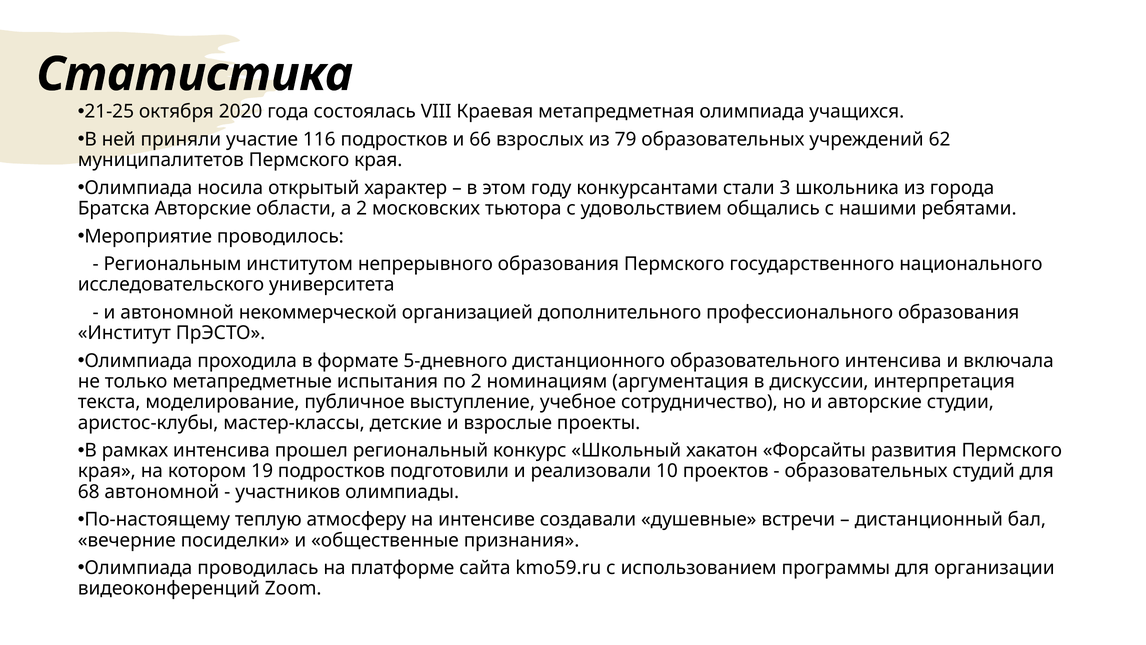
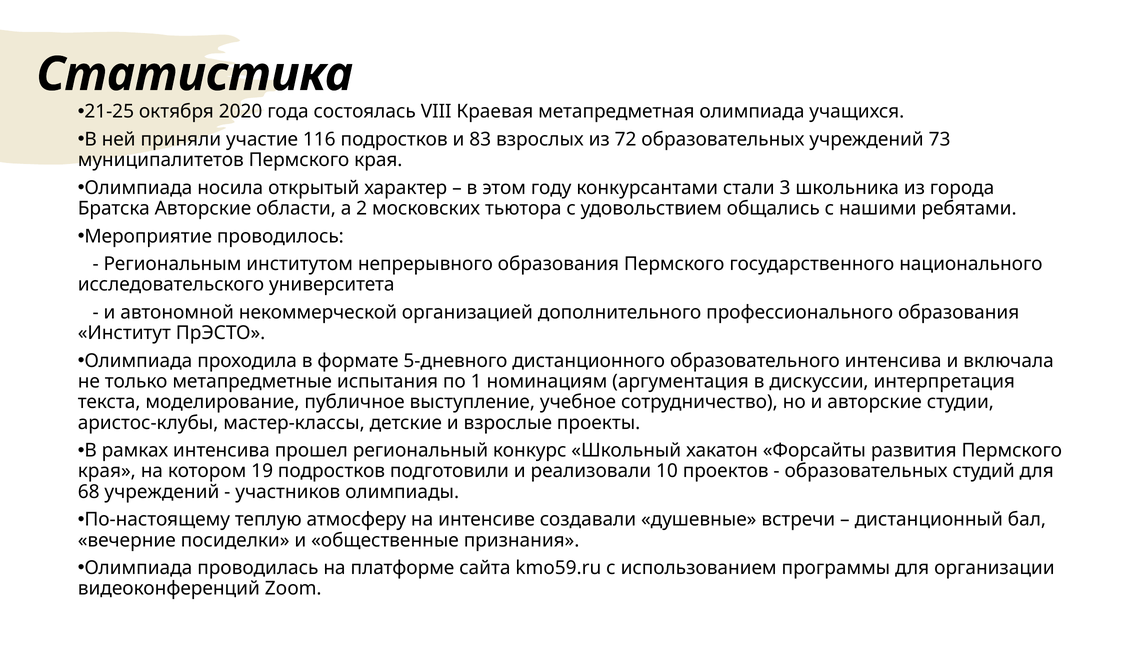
66: 66 -> 83
79: 79 -> 72
62: 62 -> 73
по 2: 2 -> 1
68 автономной: автономной -> учреждений
